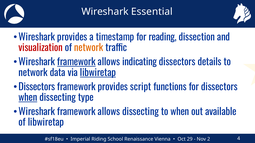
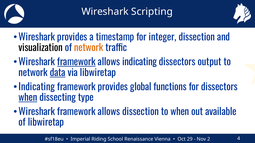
Essential: Essential -> Scripting
reading: reading -> integer
visualization colour: red -> black
details: details -> output
data underline: none -> present
libwiretap at (98, 73) underline: present -> none
Dissectors at (37, 87): Dissectors -> Indicating
script: script -> global
allows dissecting: dissecting -> dissection
